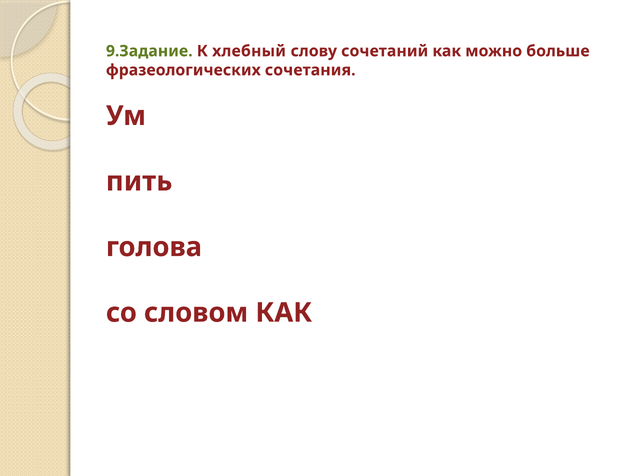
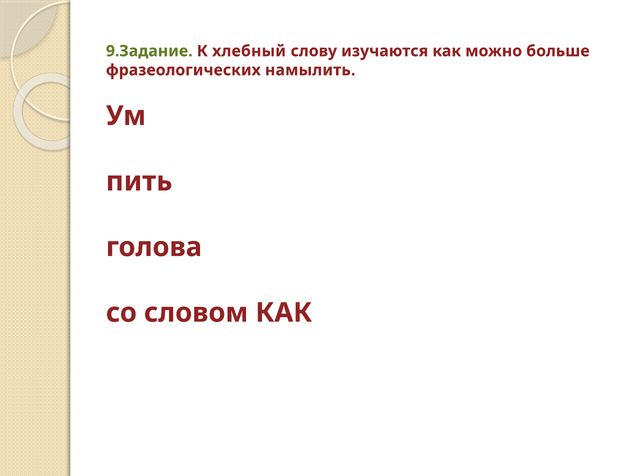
сочетаний: сочетаний -> изучаются
сочетания: сочетания -> намылить
